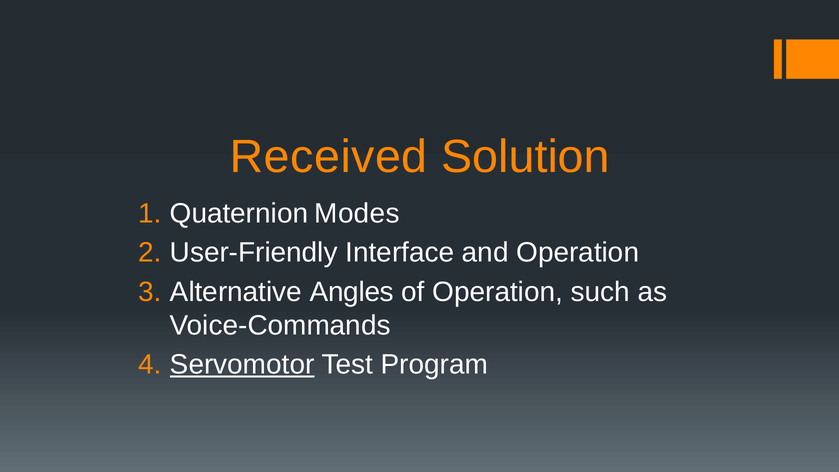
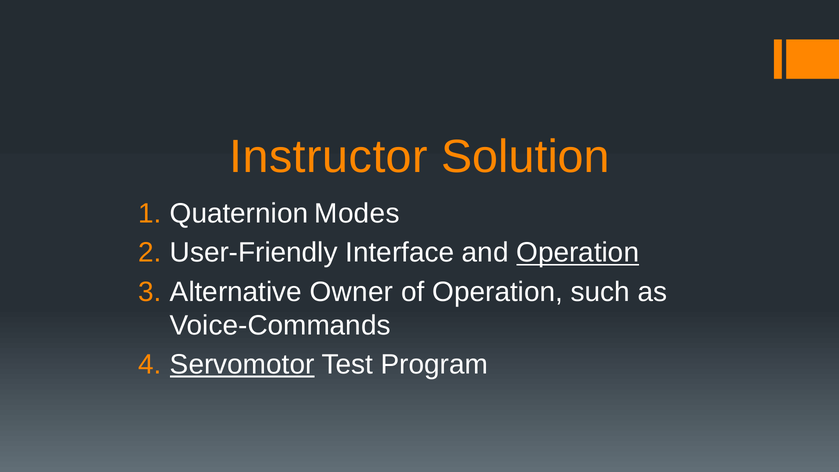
Received: Received -> Instructor
Operation at (578, 253) underline: none -> present
Angles: Angles -> Owner
